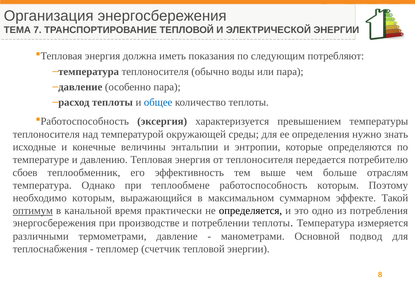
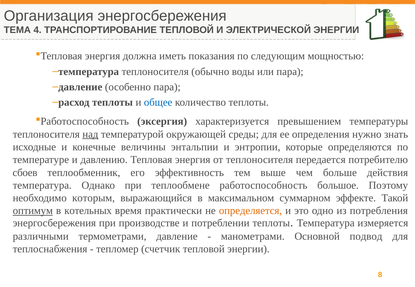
7: 7 -> 4
потребляют: потребляют -> мощностью
над underline: none -> present
отраслям: отраслям -> действия
работоспособность которым: которым -> большое
канальной: канальной -> котельных
определяется colour: black -> orange
